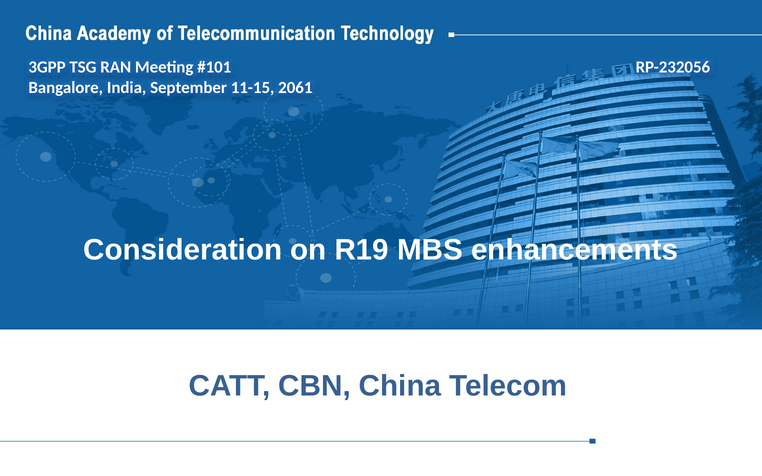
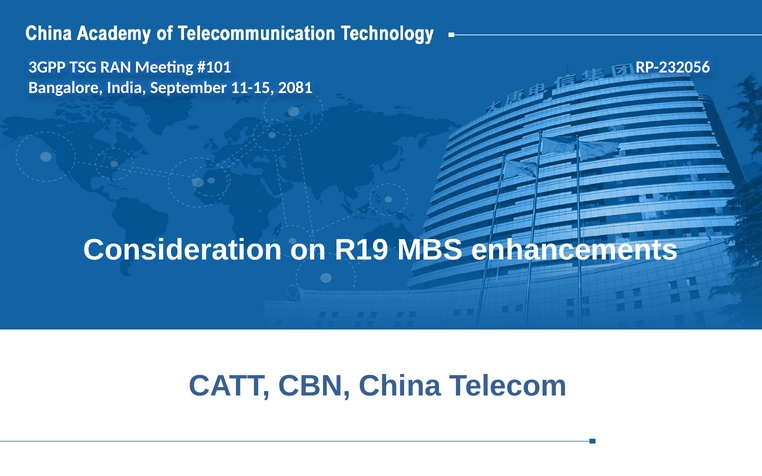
2061: 2061 -> 2081
